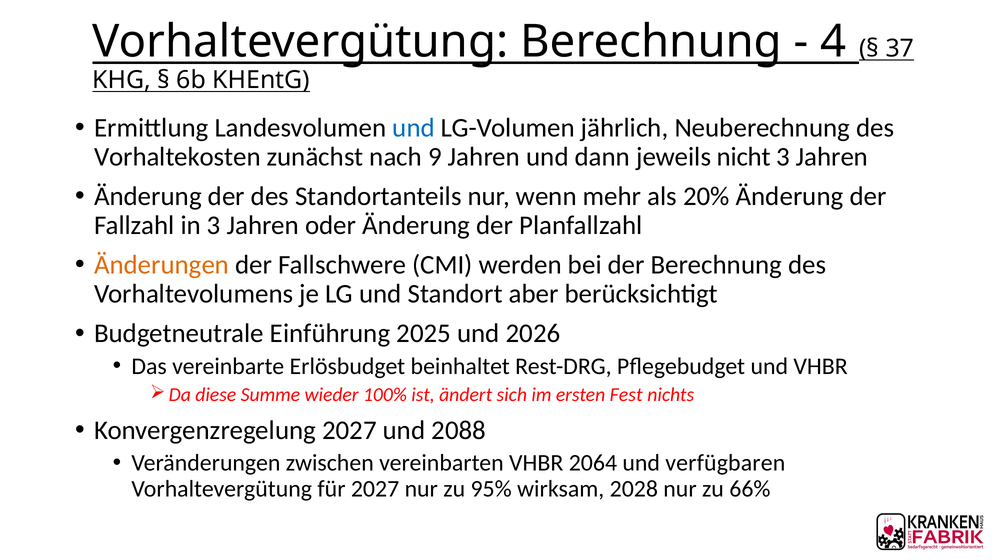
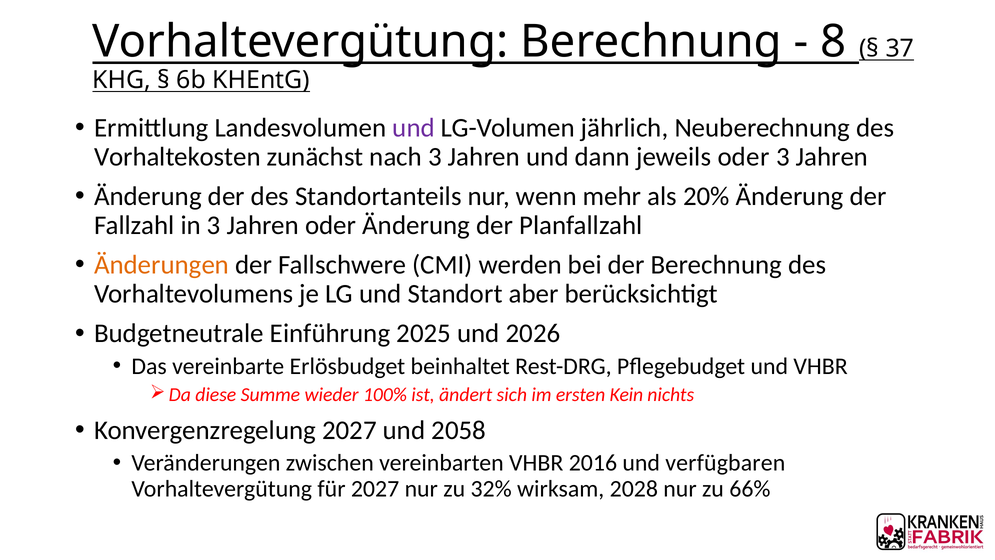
4: 4 -> 8
und at (414, 128) colour: blue -> purple
nach 9: 9 -> 3
jeweils nicht: nicht -> oder
Fest: Fest -> Kein
2088: 2088 -> 2058
2064: 2064 -> 2016
95%: 95% -> 32%
